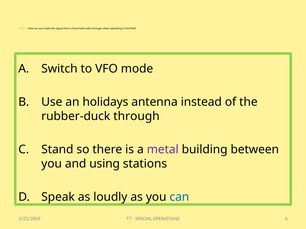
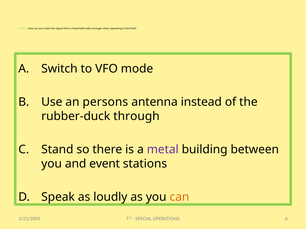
holidays: holidays -> persons
using: using -> event
can at (179, 197) colour: blue -> orange
